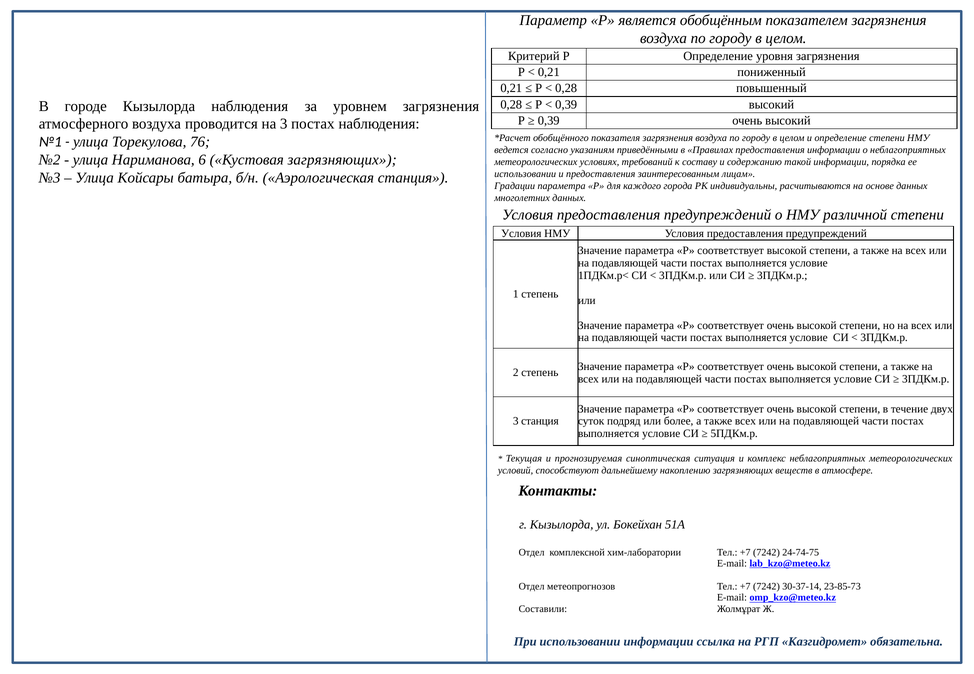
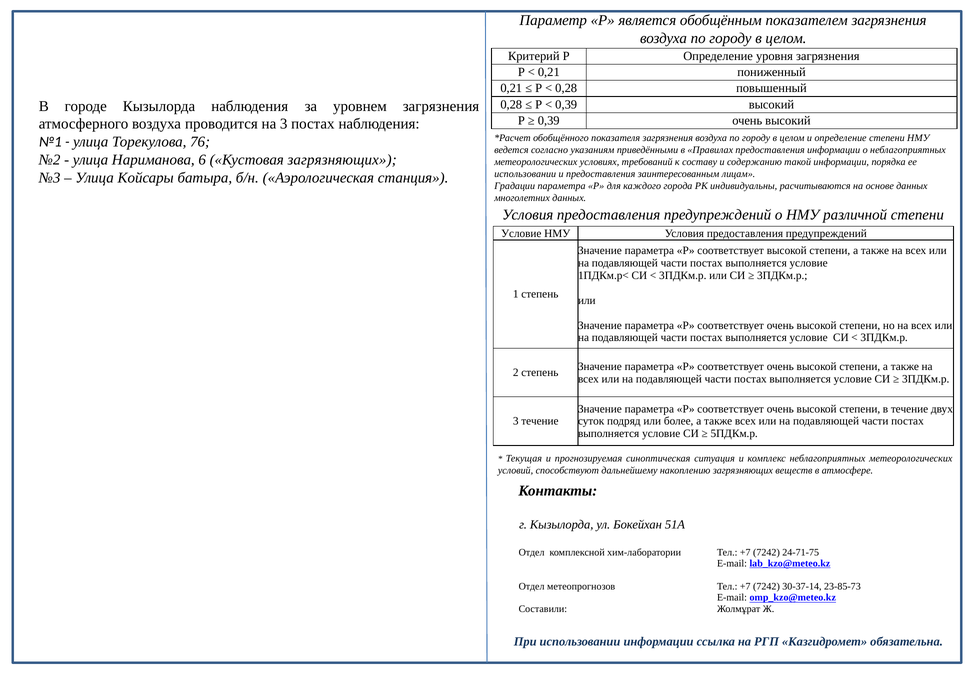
Условия at (521, 233): Условия -> Условие
3 станция: станция -> течение
24-74-75: 24-74-75 -> 24-71-75
